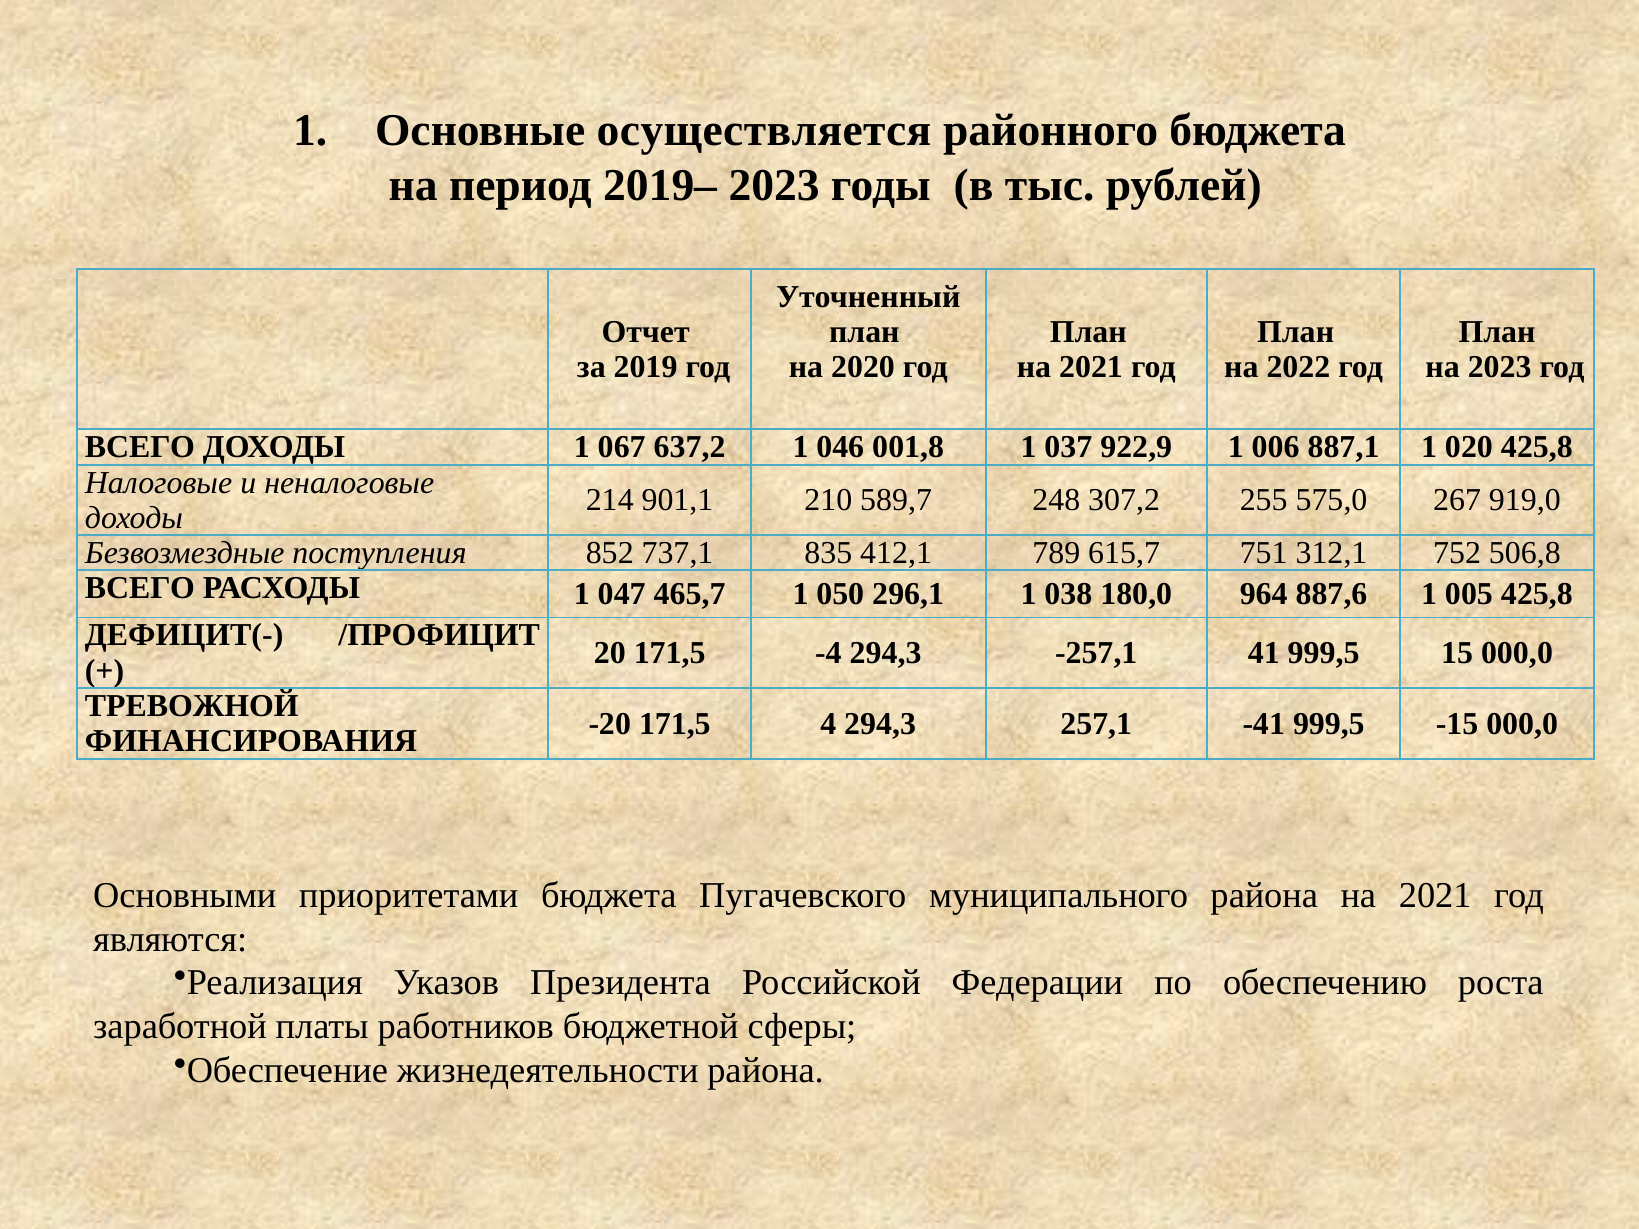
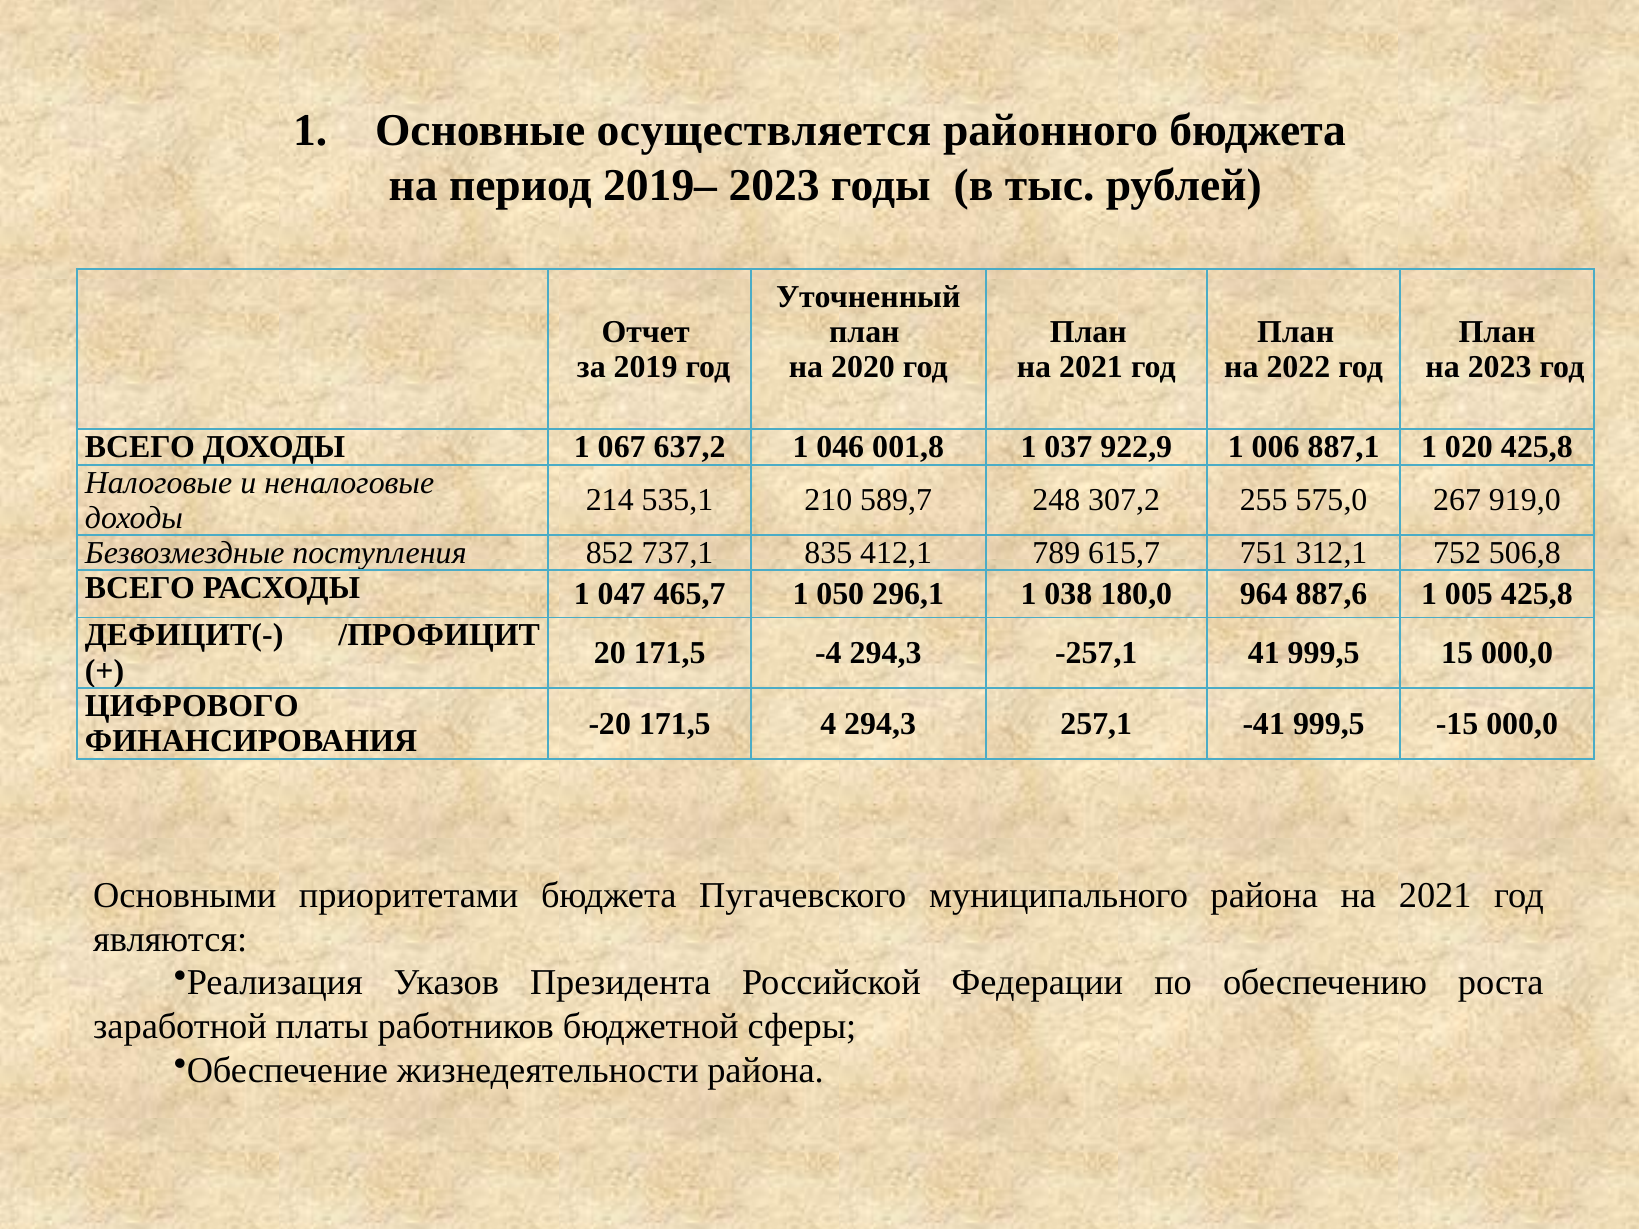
901,1: 901,1 -> 535,1
ТРЕВОЖНОЙ: ТРЕВОЖНОЙ -> ЦИФРОВОГО
